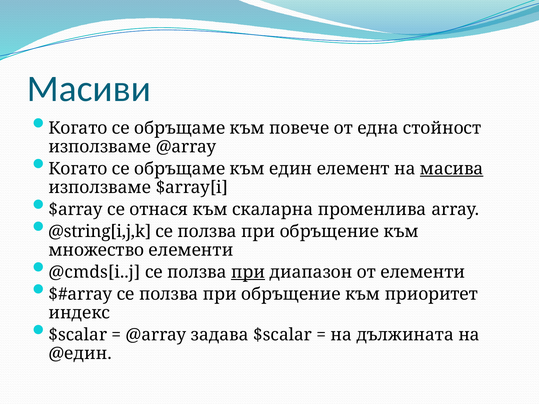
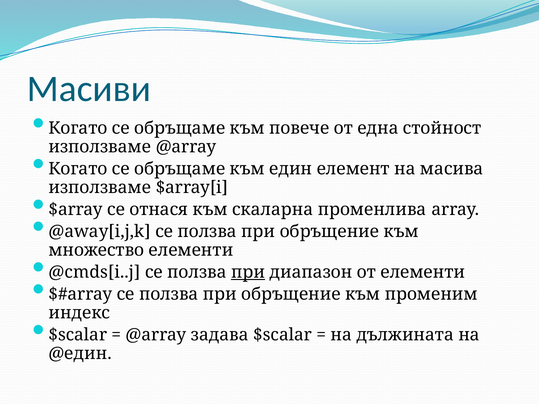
масива underline: present -> none
@string[i,j,k: @string[i,j,k -> @away[i,j,k
приоритет: приоритет -> променим
